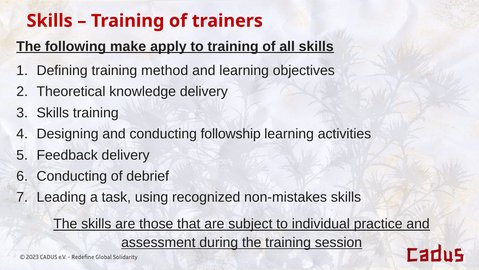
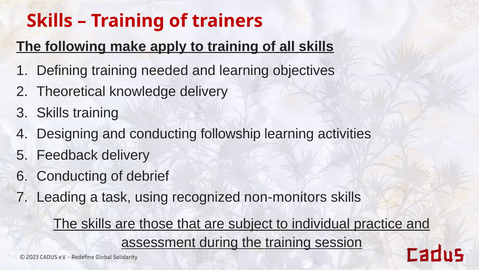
method: method -> needed
non-mistakes: non-mistakes -> non-monitors
